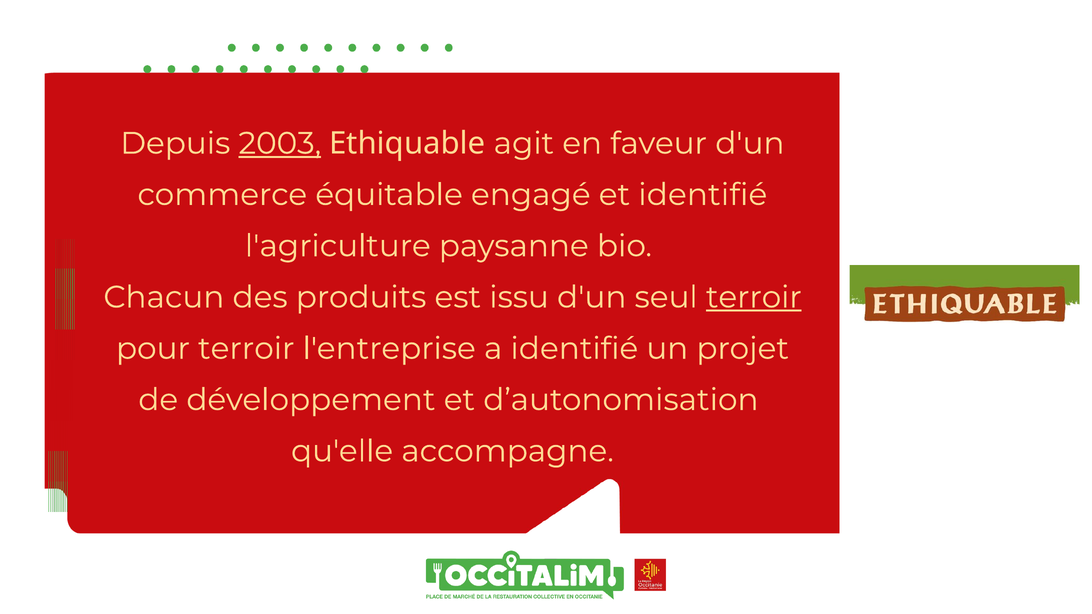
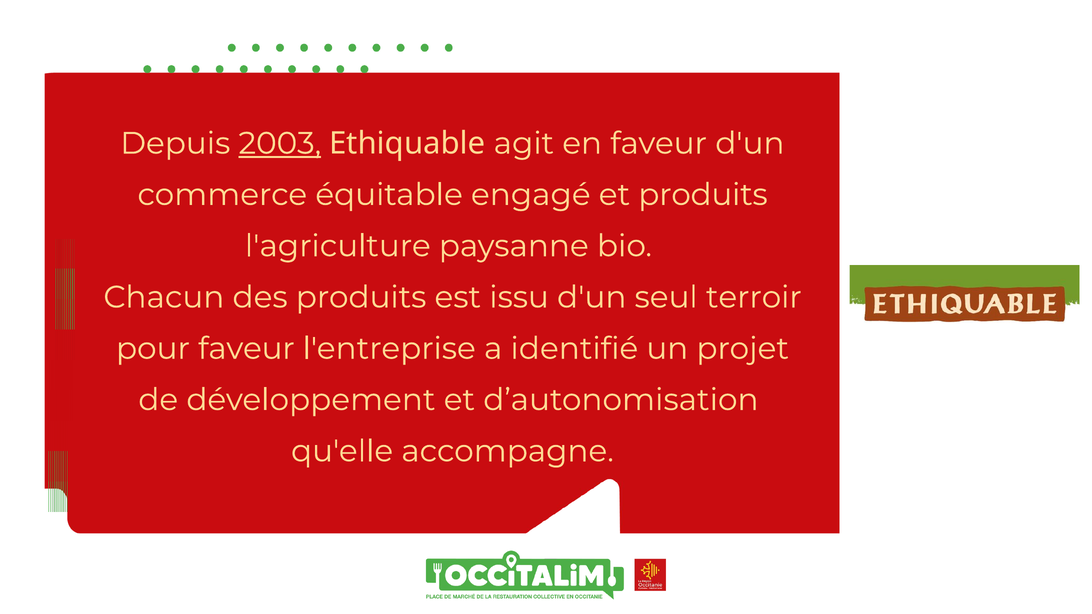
et identifié: identifié -> produits
terroir at (754, 297) underline: present -> none
pour terroir: terroir -> faveur
